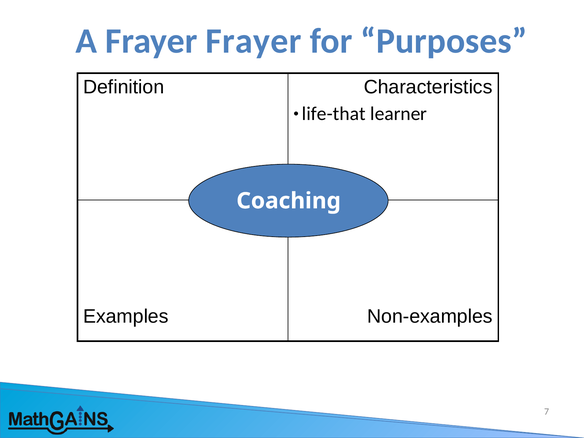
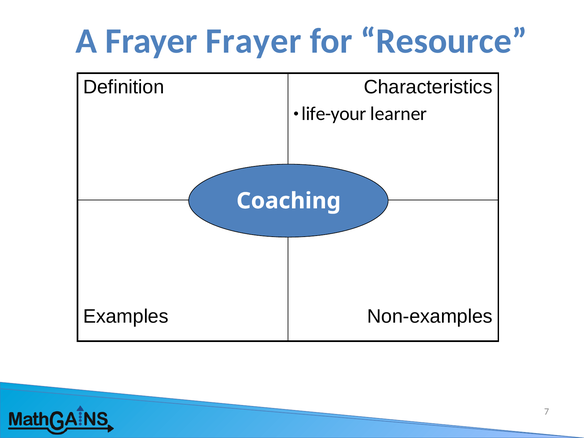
Purposes: Purposes -> Resource
life-that: life-that -> life-your
